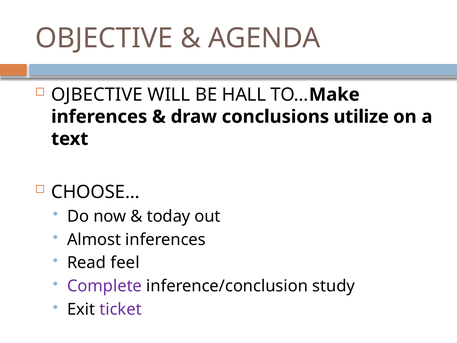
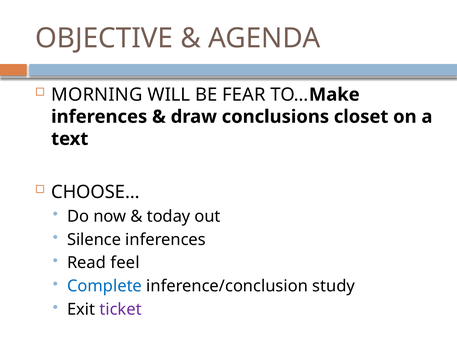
OJBECTIVE: OJBECTIVE -> MORNING
HALL: HALL -> FEAR
utilize: utilize -> closet
Almost: Almost -> Silence
Complete colour: purple -> blue
